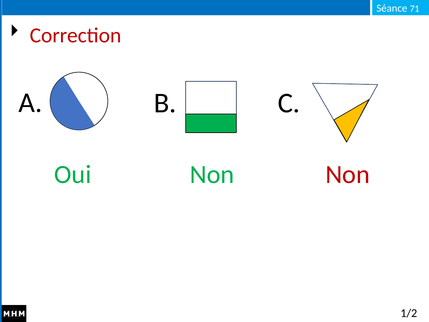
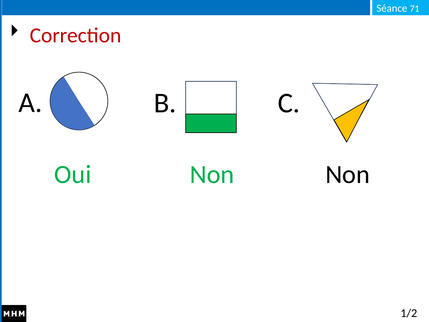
Non at (348, 175) colour: red -> black
